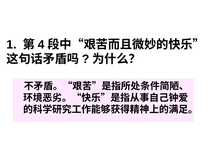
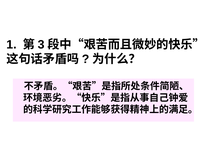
4: 4 -> 3
